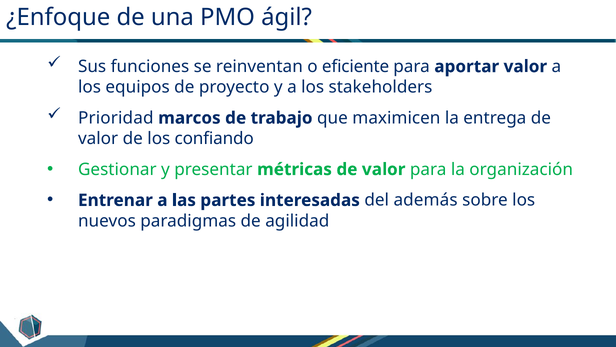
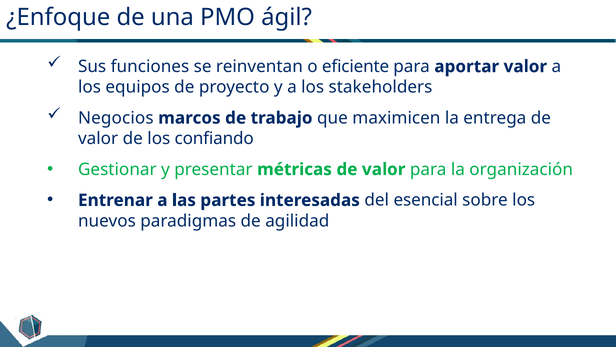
Prioridad: Prioridad -> Negocios
además: además -> esencial
